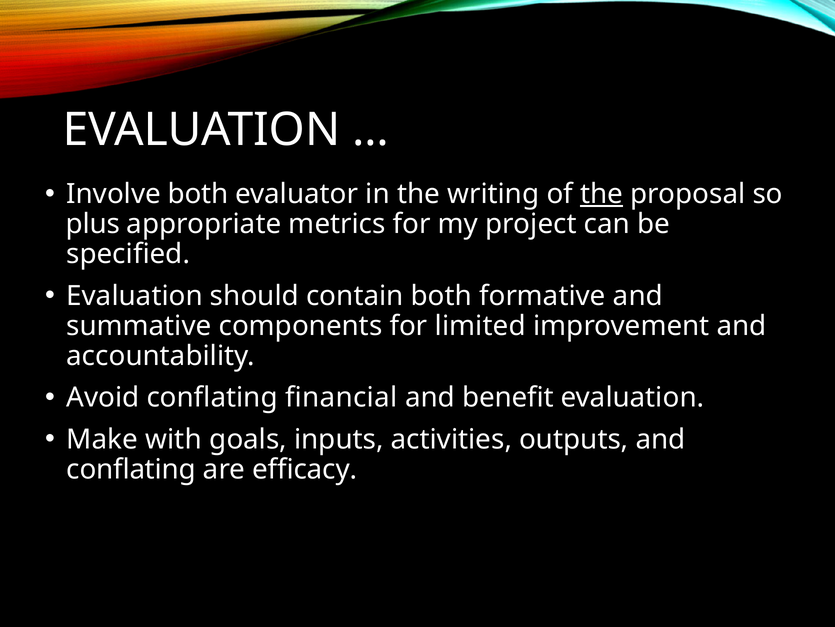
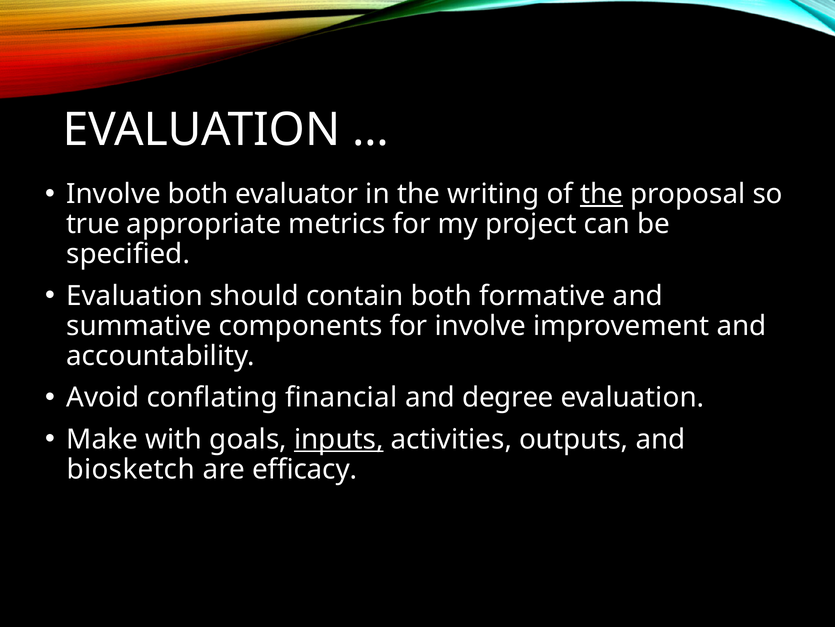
plus: plus -> true
for limited: limited -> involve
benefit: benefit -> degree
inputs underline: none -> present
conflating at (131, 469): conflating -> biosketch
